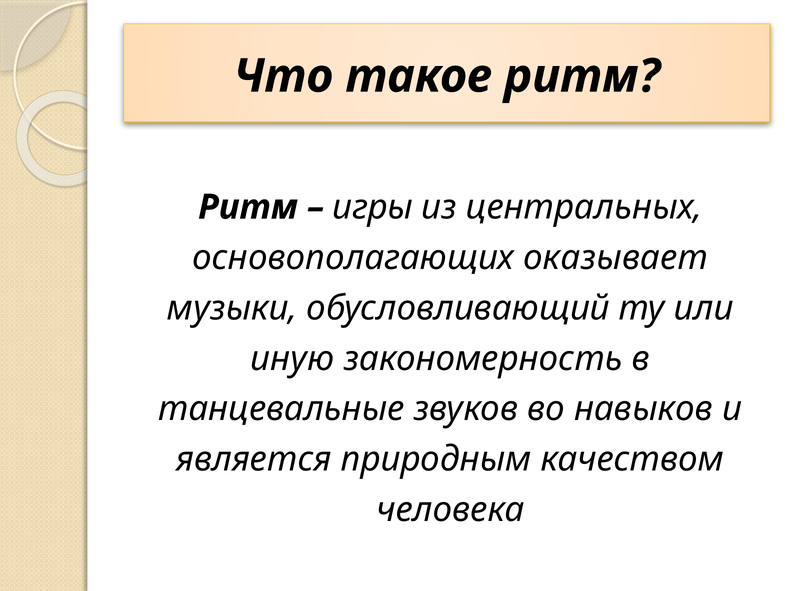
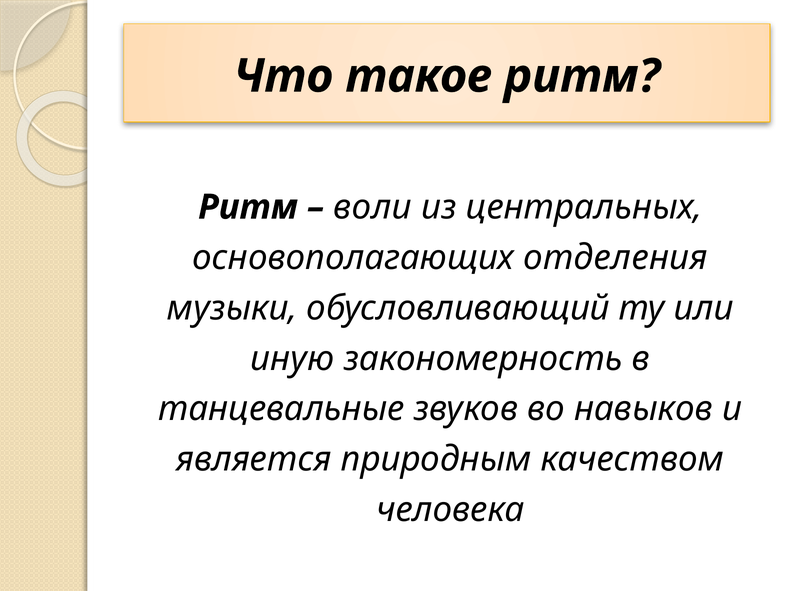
игры: игры -> воли
оказывает: оказывает -> отделения
